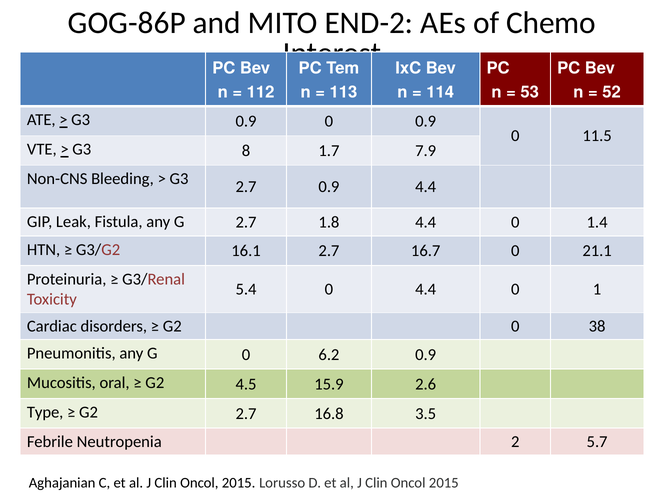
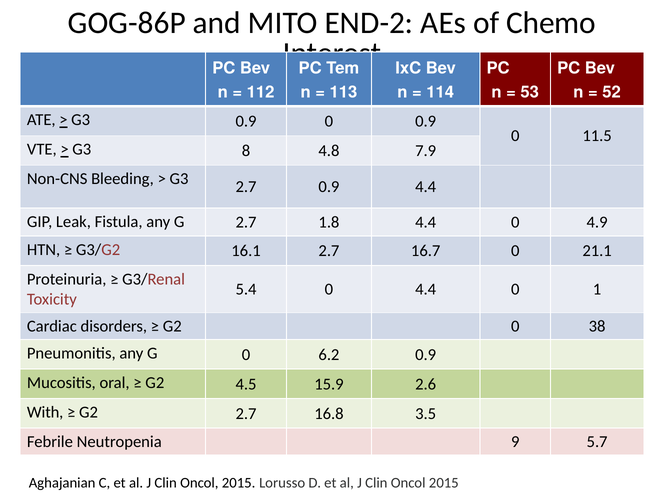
1.7: 1.7 -> 4.8
1.4: 1.4 -> 4.9
Type: Type -> With
2: 2 -> 9
